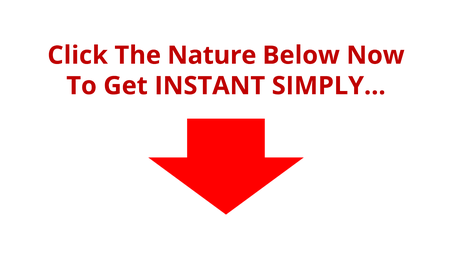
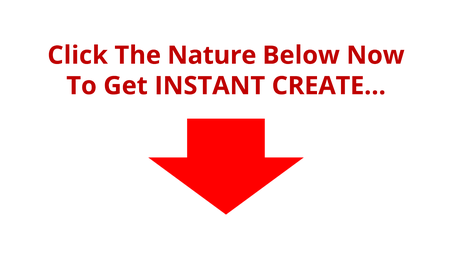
SIMPLY…: SIMPLY… -> CREATE…
